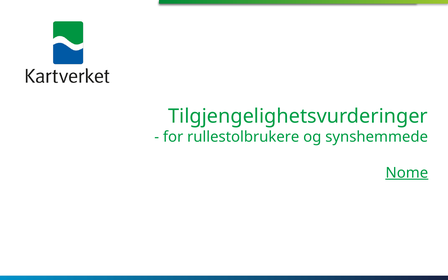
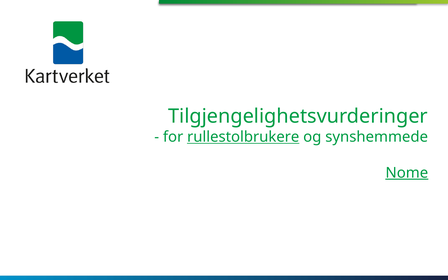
rullestolbrukere underline: none -> present
